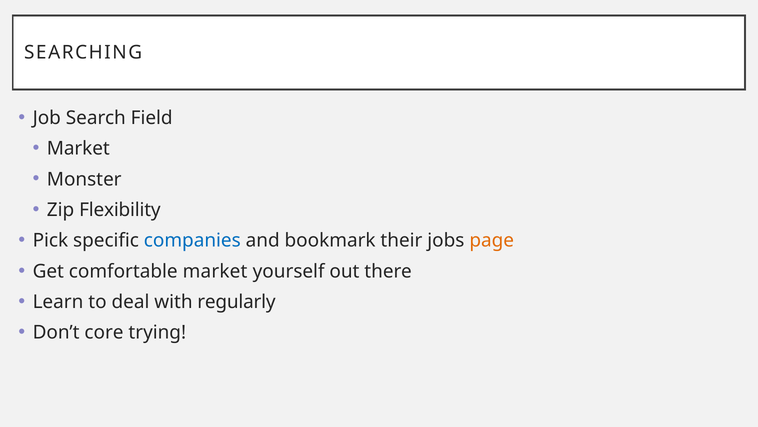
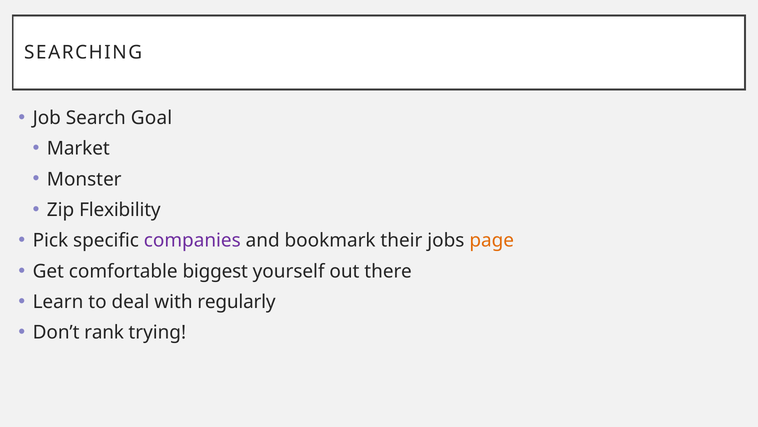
Field: Field -> Goal
companies colour: blue -> purple
comfortable market: market -> biggest
core: core -> rank
